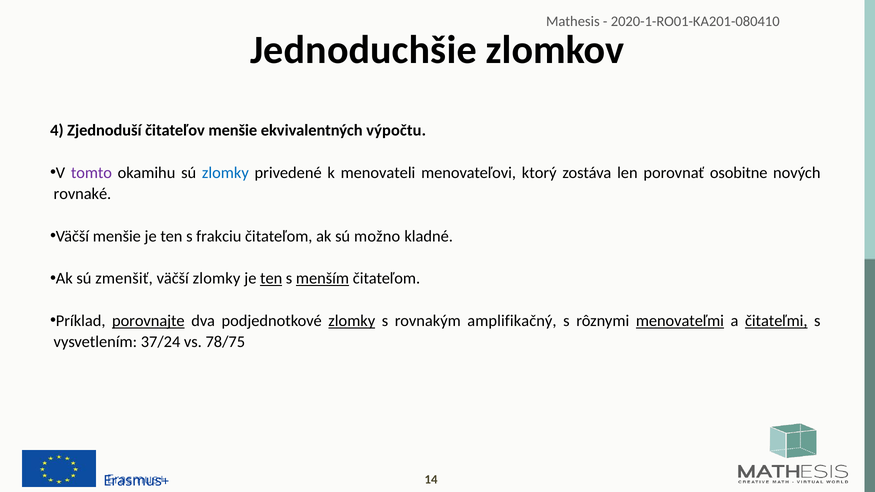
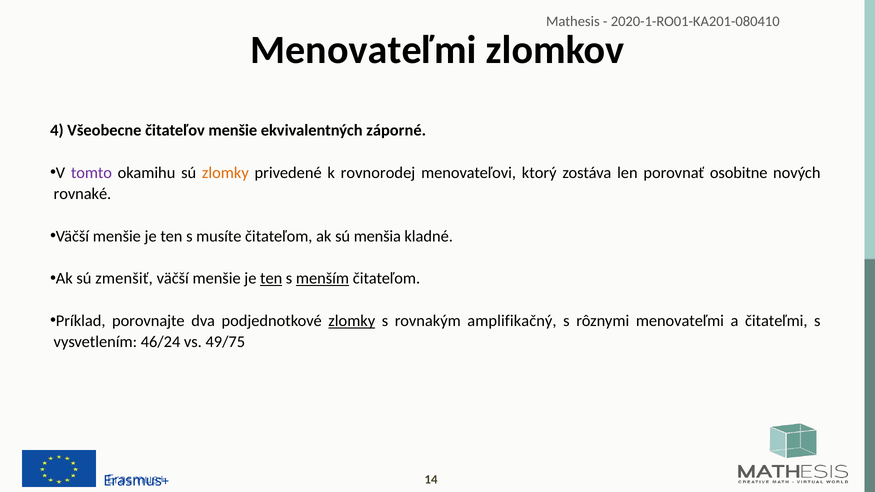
Jednoduchšie at (363, 50): Jednoduchšie -> Menovateľmi
Zjednoduší: Zjednoduší -> Všeobecne
výpočtu: výpočtu -> záporné
zlomky at (225, 173) colour: blue -> orange
menovateli: menovateli -> rovnorodej
frakciu: frakciu -> musíte
možno: možno -> menšia
zlomky at (217, 279): zlomky -> menšie
porovnajte underline: present -> none
menovateľmi at (680, 321) underline: present -> none
čitateľmi underline: present -> none
37/24: 37/24 -> 46/24
78/75: 78/75 -> 49/75
